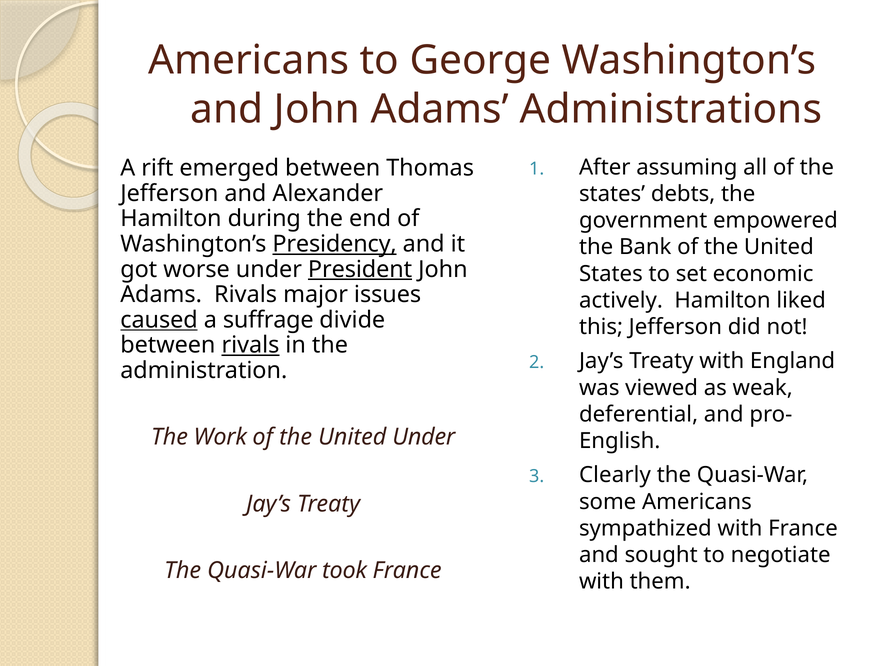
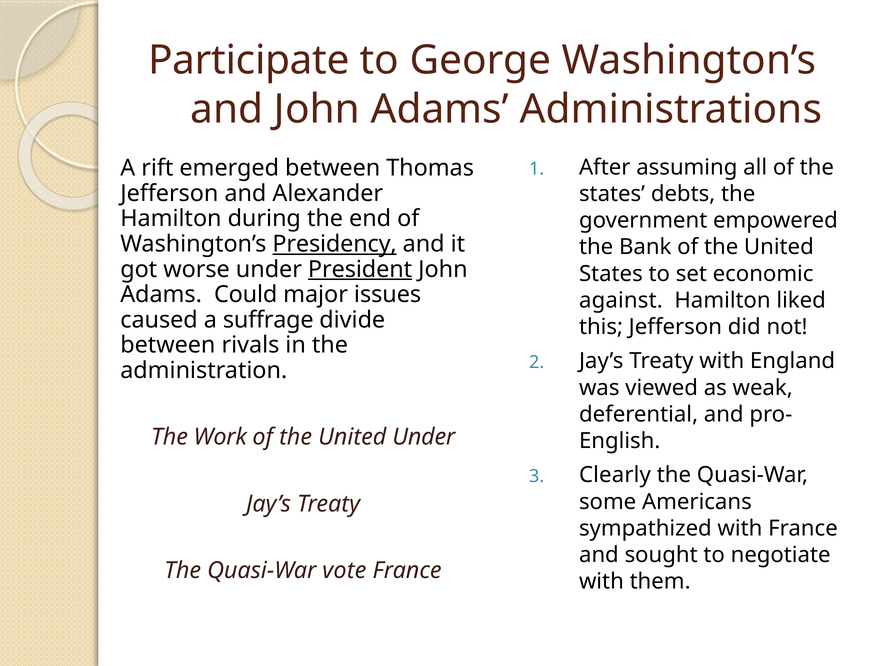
Americans at (249, 61): Americans -> Participate
Adams Rivals: Rivals -> Could
actively: actively -> against
caused underline: present -> none
rivals at (250, 345) underline: present -> none
took: took -> vote
